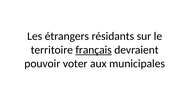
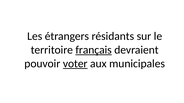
voter underline: none -> present
